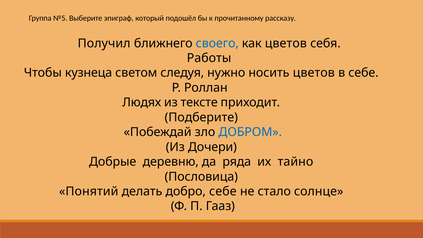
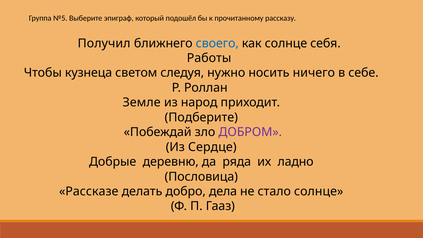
как цветов: цветов -> солнце
носить цветов: цветов -> ничего
Людях: Людях -> Земле
тексте: тексте -> народ
ДОБРОМ colour: blue -> purple
Дочери: Дочери -> Сердце
тайно: тайно -> ладно
Понятий: Понятий -> Рассказе
добро себе: себе -> дела
